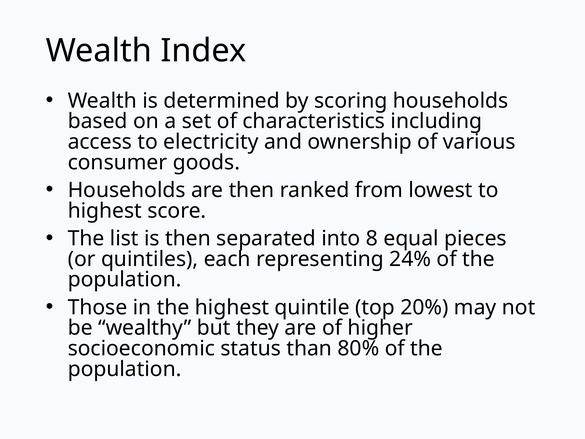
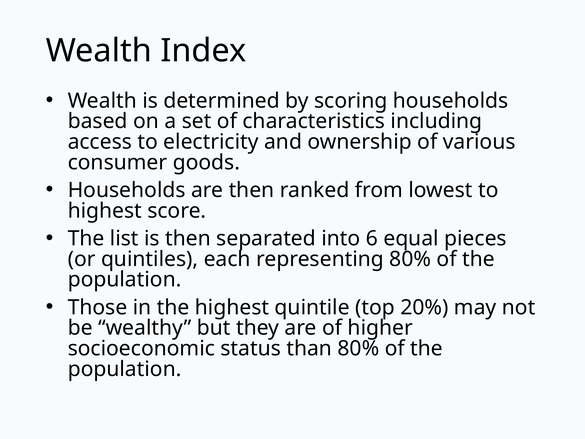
8: 8 -> 6
representing 24%: 24% -> 80%
